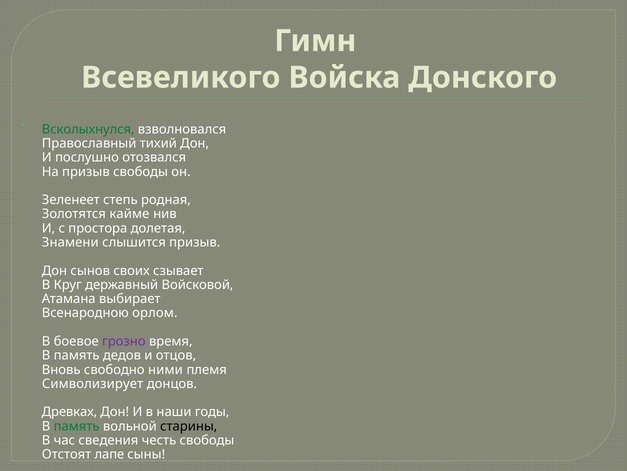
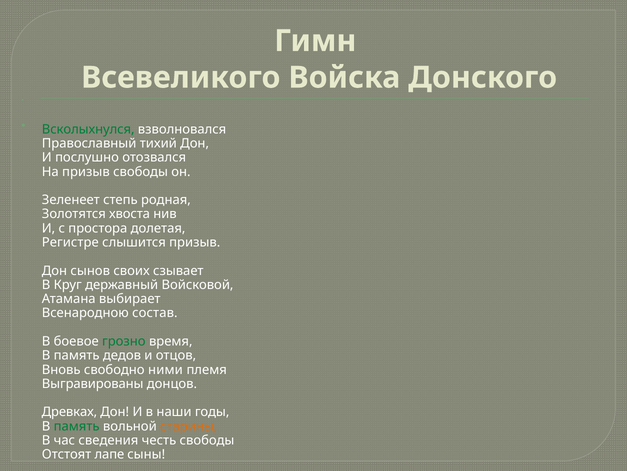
кайме: кайме -> хвоста
Знамени: Знамени -> Регистре
орлом: орлом -> состав
грозно colour: purple -> green
Символизирует: Символизирует -> Выгравированы
старины colour: black -> orange
